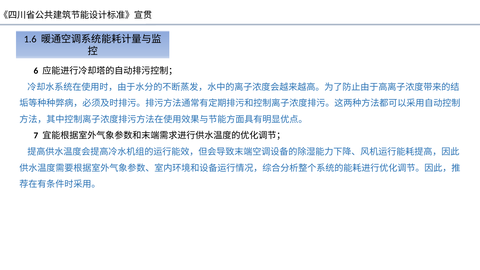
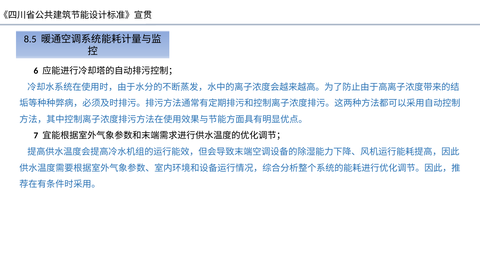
1.6: 1.6 -> 8.5
